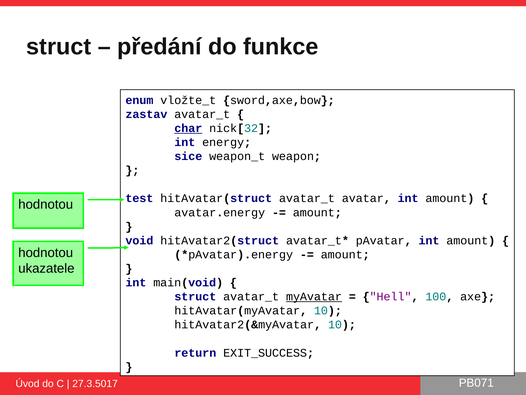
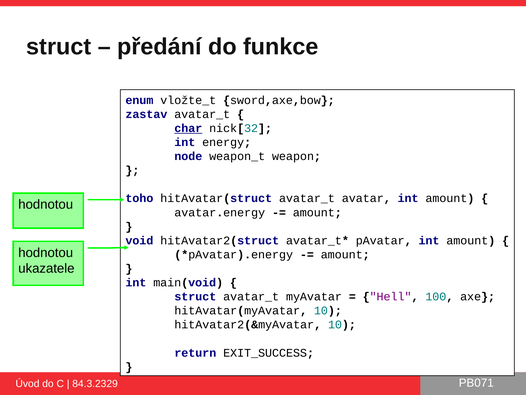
sice: sice -> node
test: test -> toho
myAvatar underline: present -> none
27.3.5017: 27.3.5017 -> 84.3.2329
